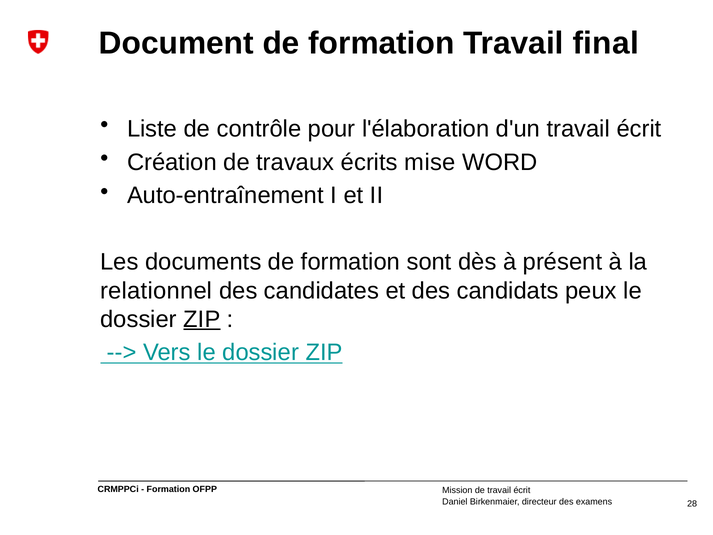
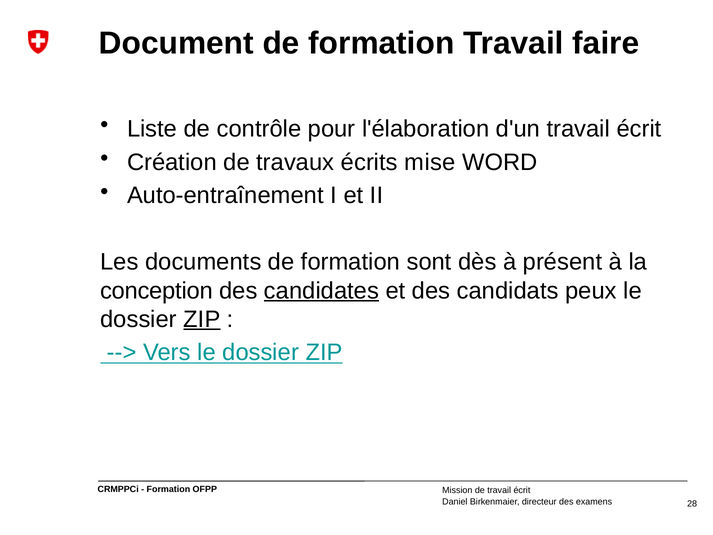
final: final -> faire
relationnel: relationnel -> conception
candidates underline: none -> present
